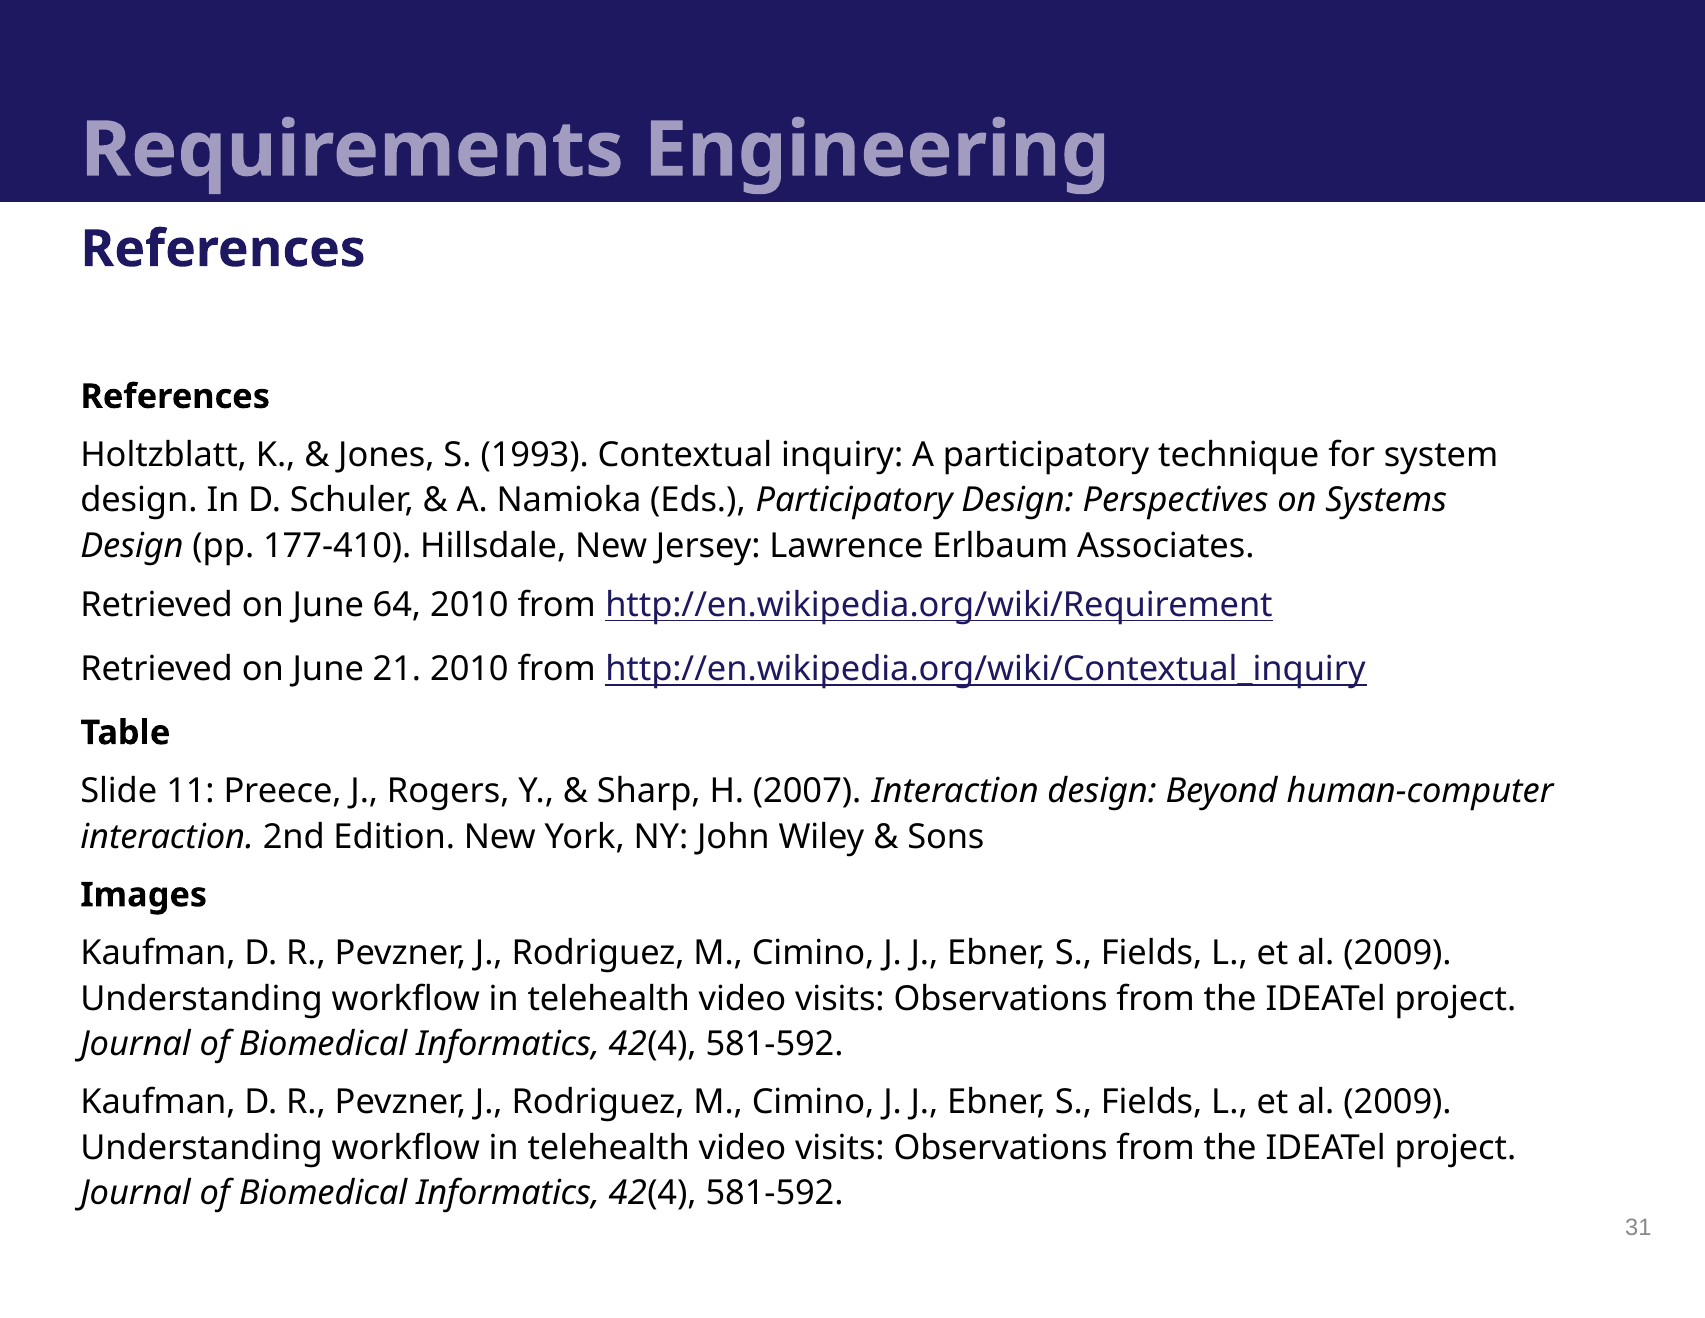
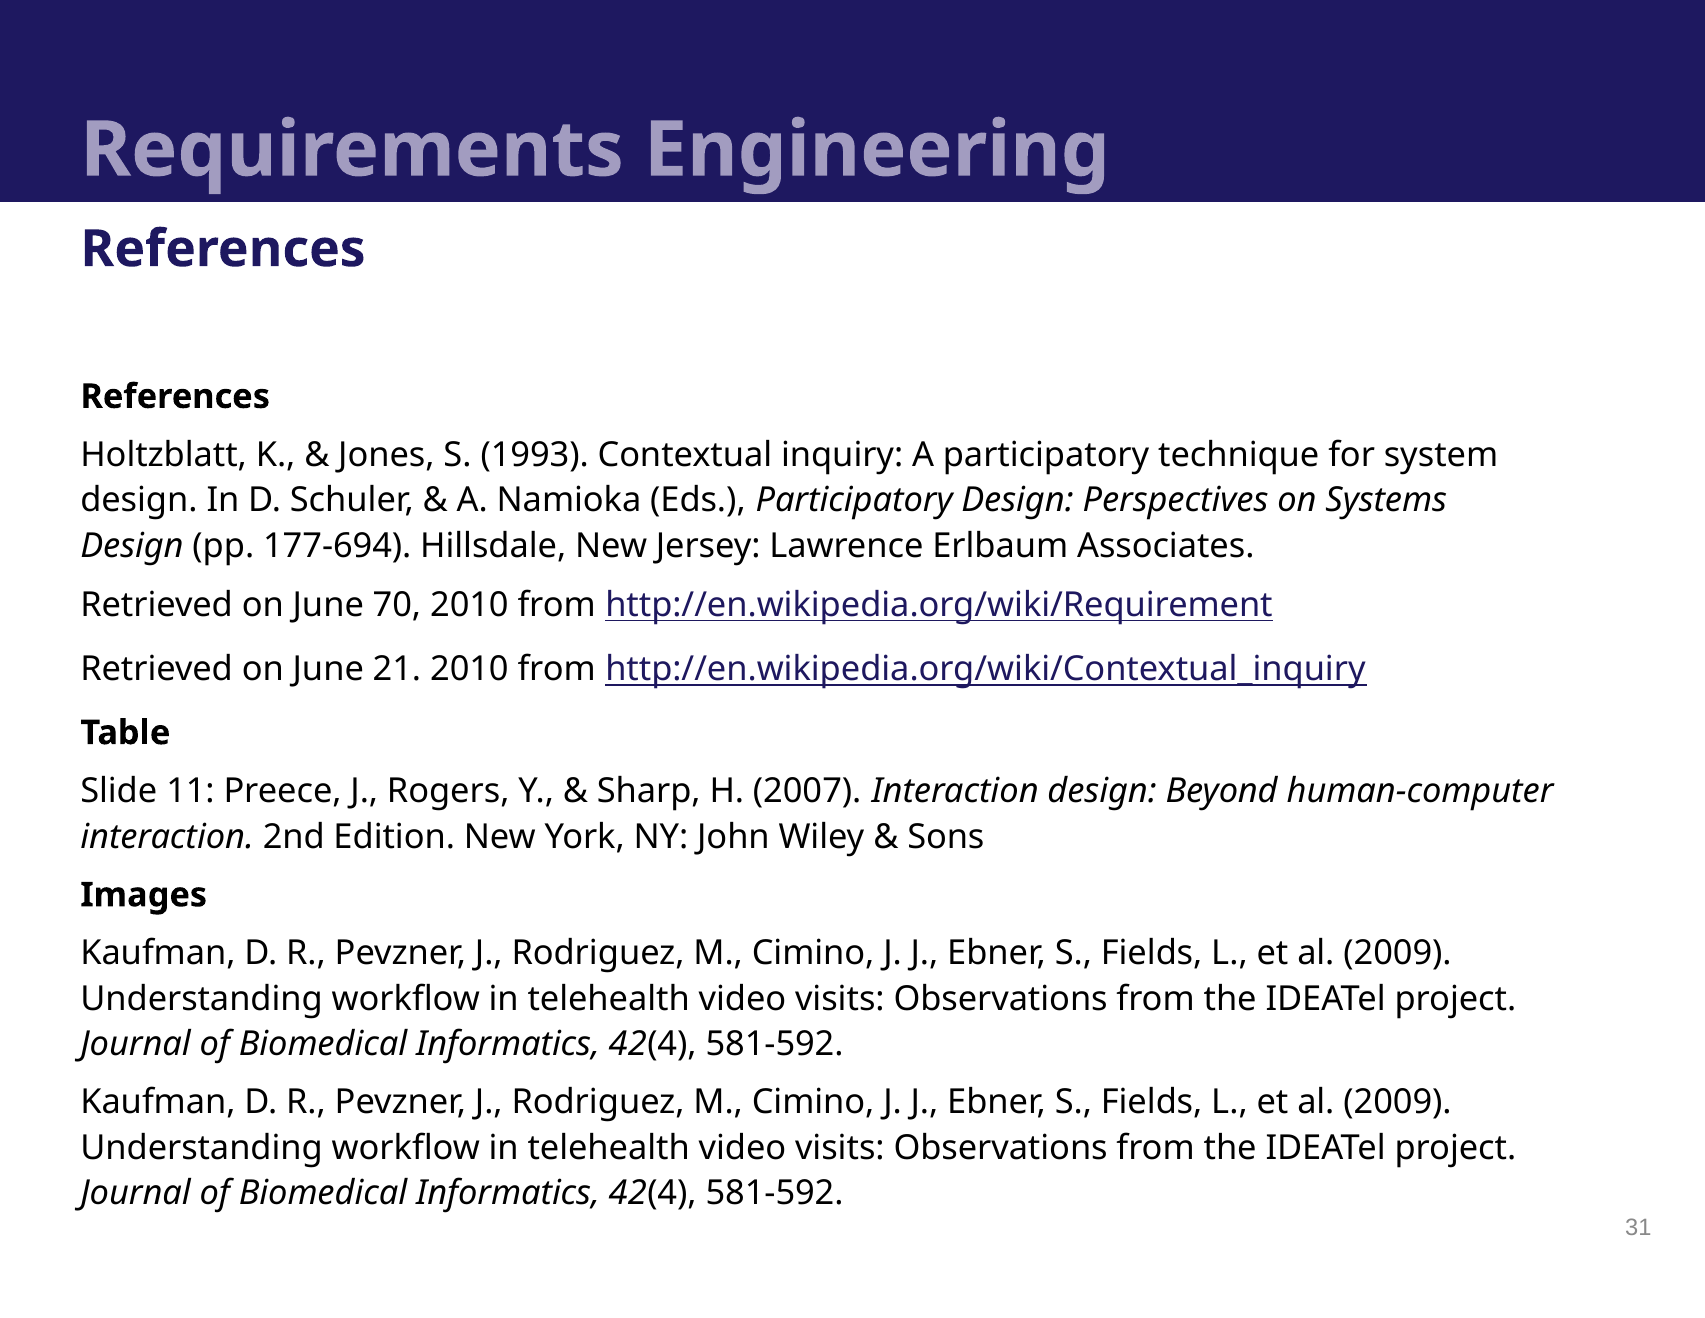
177-410: 177-410 -> 177-694
64: 64 -> 70
